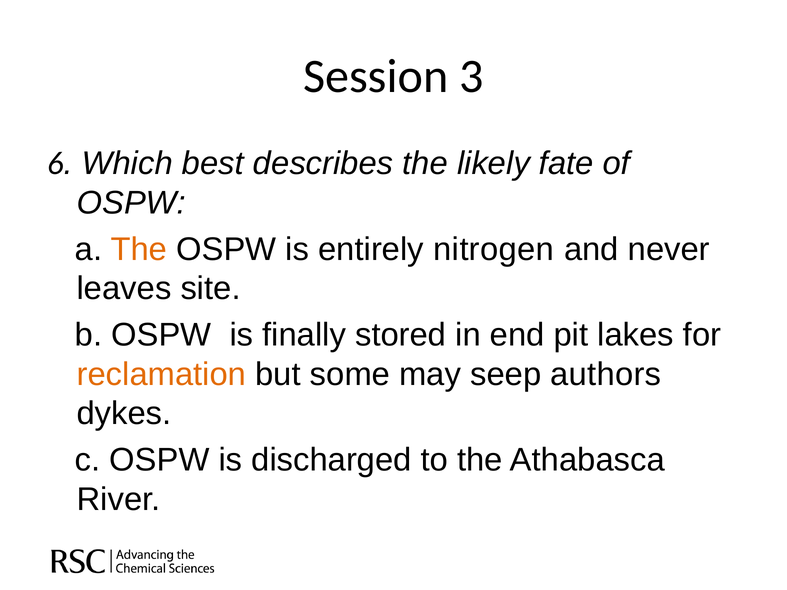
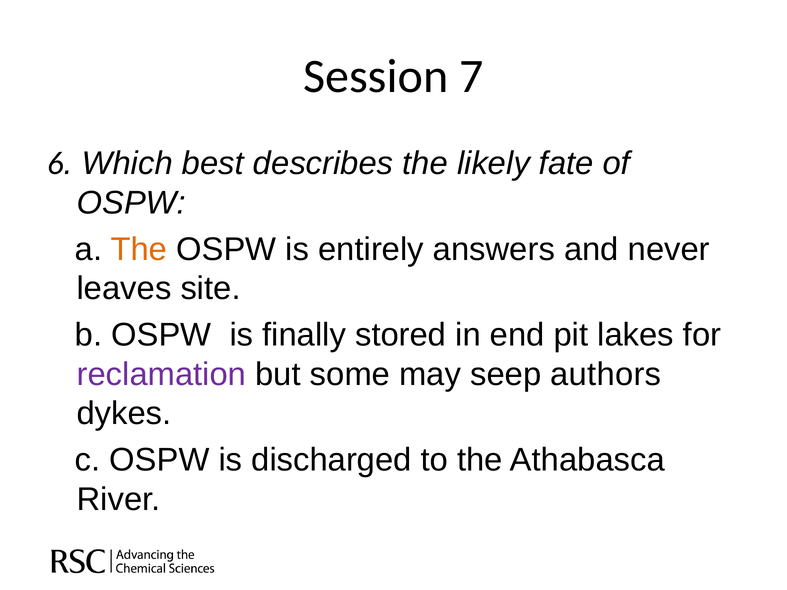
3: 3 -> 7
nitrogen: nitrogen -> answers
reclamation colour: orange -> purple
